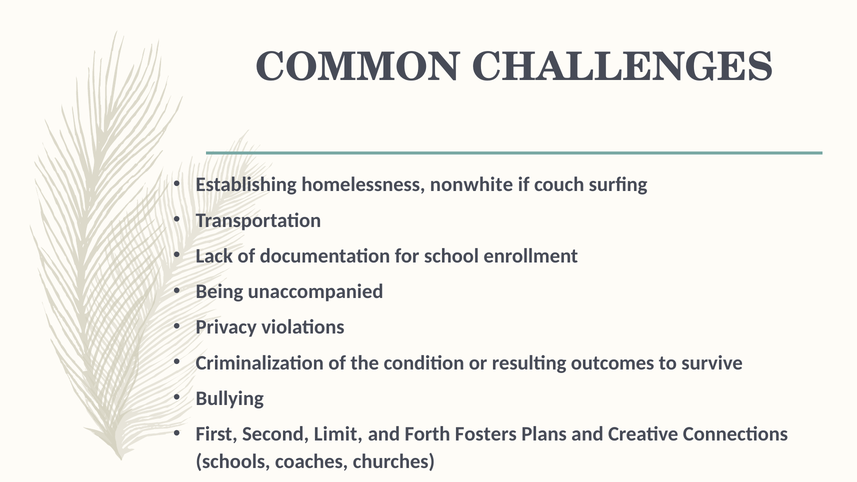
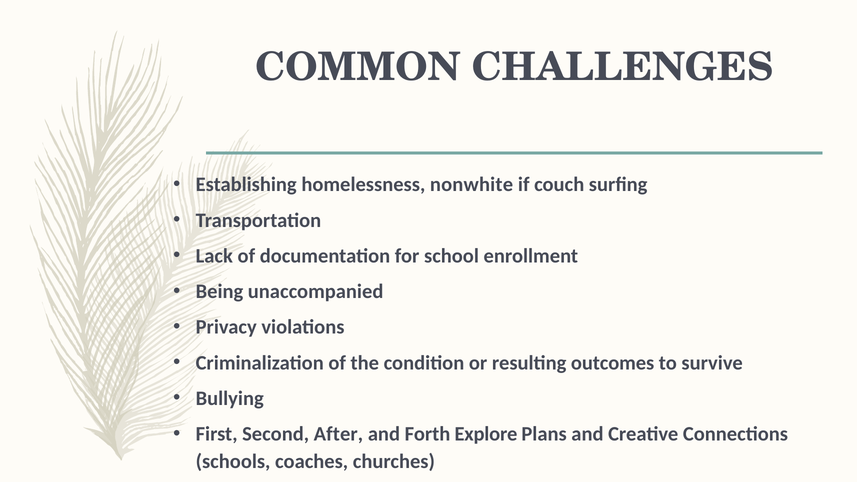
Limit: Limit -> After
Fosters: Fosters -> Explore
